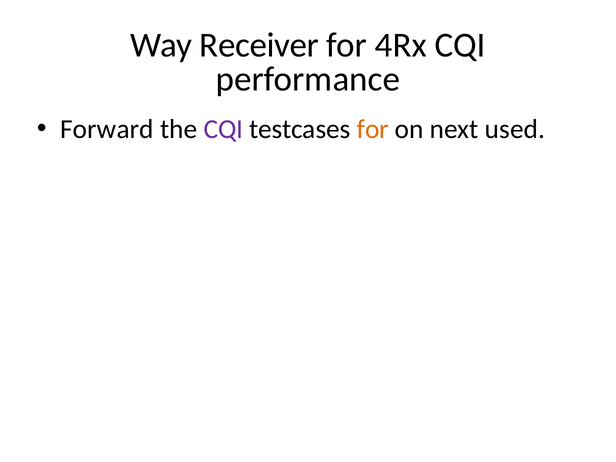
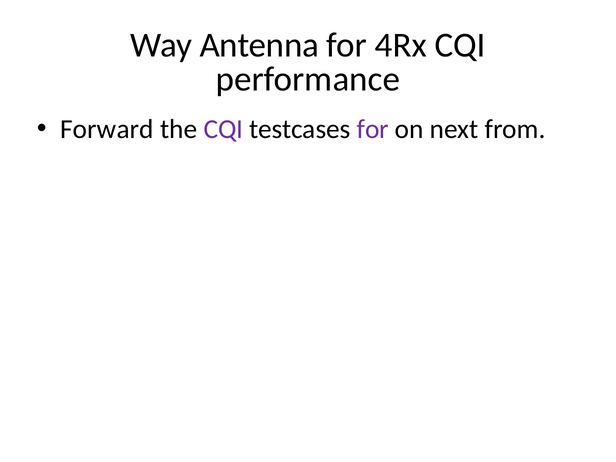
Receiver: Receiver -> Antenna
for at (373, 129) colour: orange -> purple
used: used -> from
